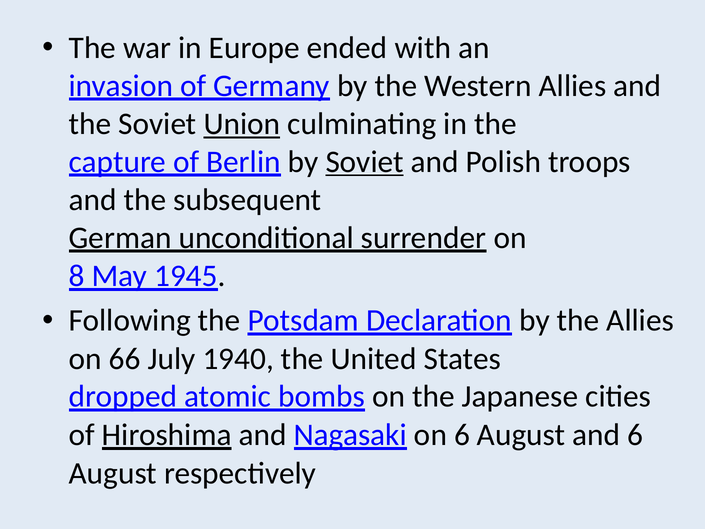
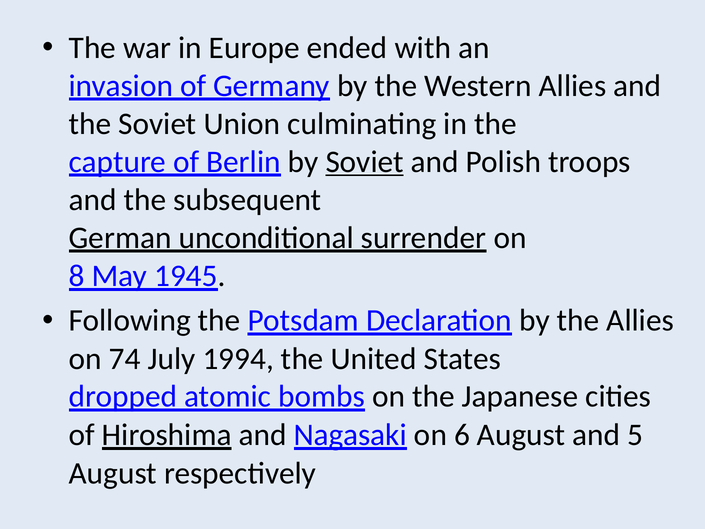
Union underline: present -> none
66: 66 -> 74
1940: 1940 -> 1994
and 6: 6 -> 5
